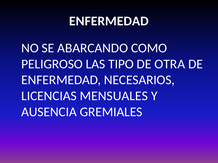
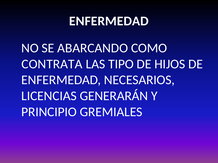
PELIGROSO: PELIGROSO -> CONTRATA
OTRA: OTRA -> HIJOS
MENSUALES: MENSUALES -> GENERARÁN
AUSENCIA: AUSENCIA -> PRINCIPIO
